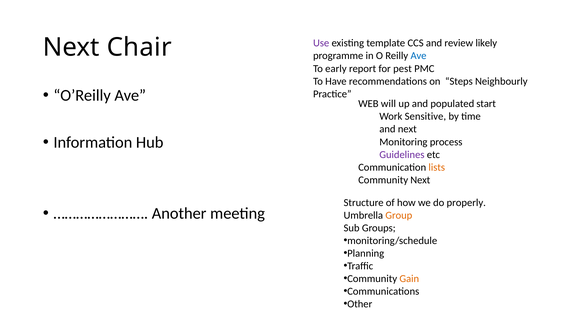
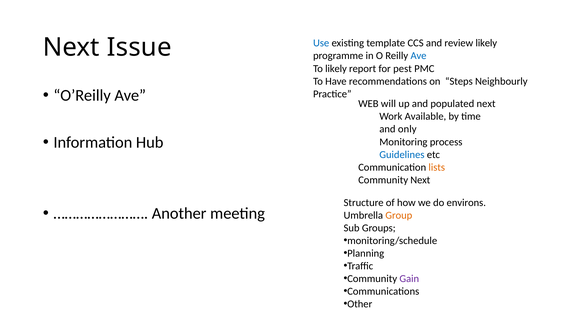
Use colour: purple -> blue
Chair: Chair -> Issue
To early: early -> likely
populated start: start -> next
Sensitive: Sensitive -> Available
and next: next -> only
Guidelines colour: purple -> blue
properly: properly -> environs
Gain colour: orange -> purple
